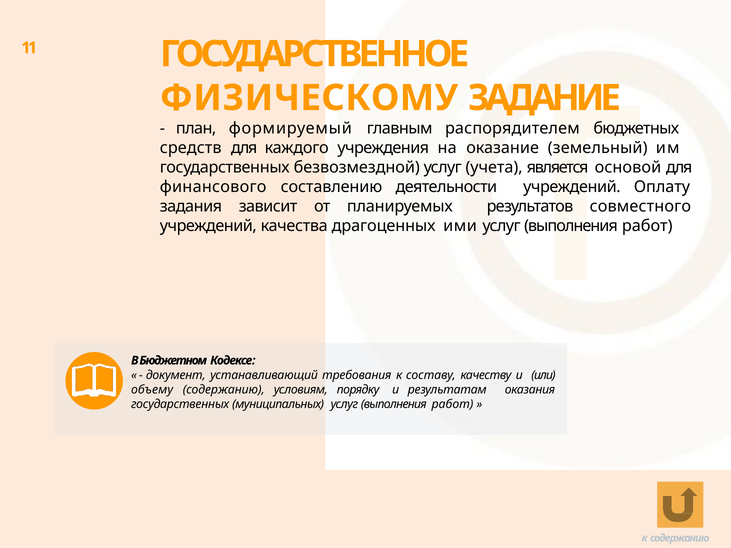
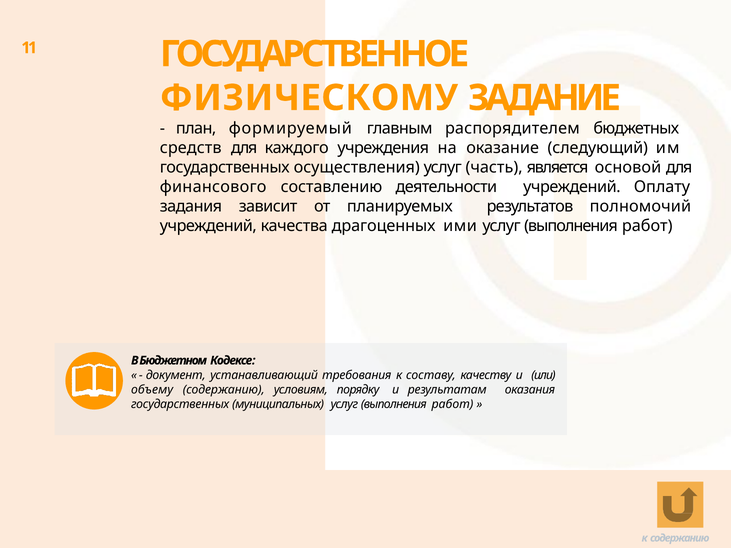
земельный: земельный -> следующий
безвозмездной: безвозмездной -> осуществления
учета: учета -> часть
совместного: совместного -> полномочий
